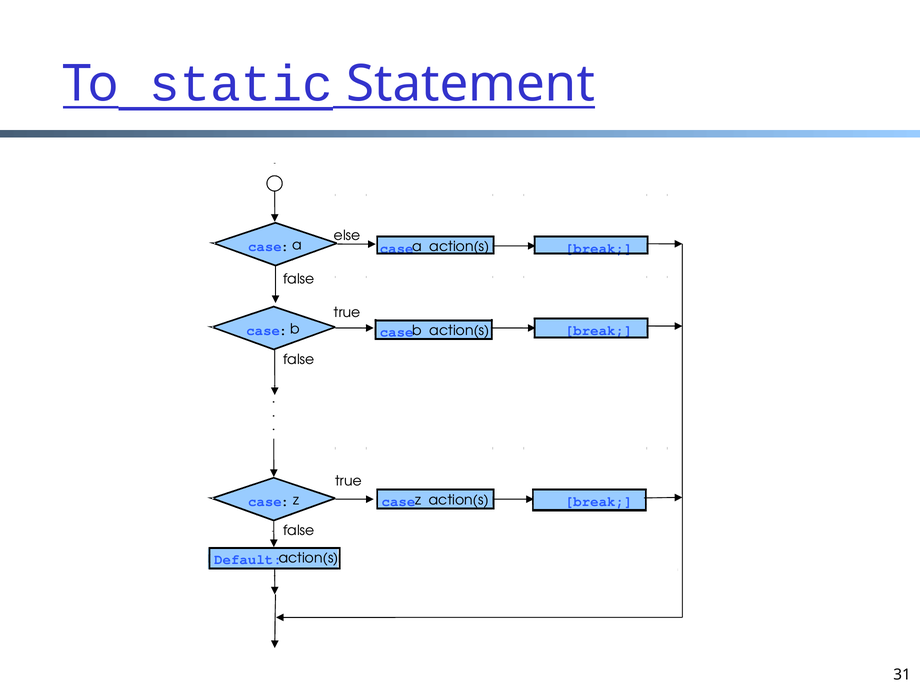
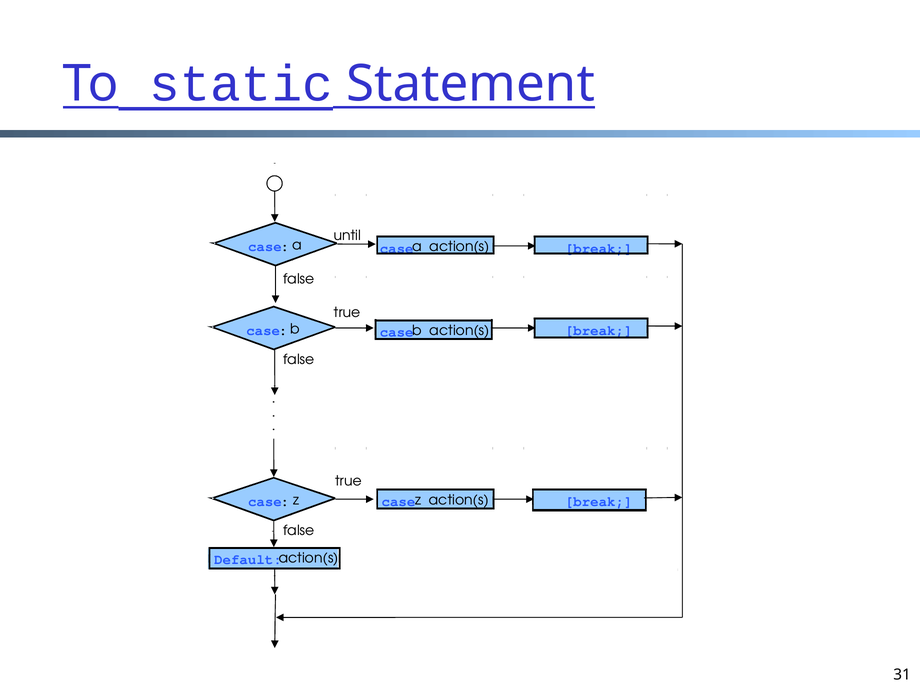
else: else -> until
